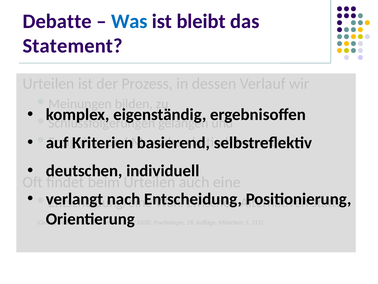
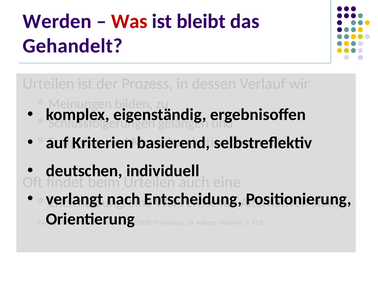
Debatte: Debatte -> Werden
Was colour: blue -> red
Statement: Statement -> Gehandelt
